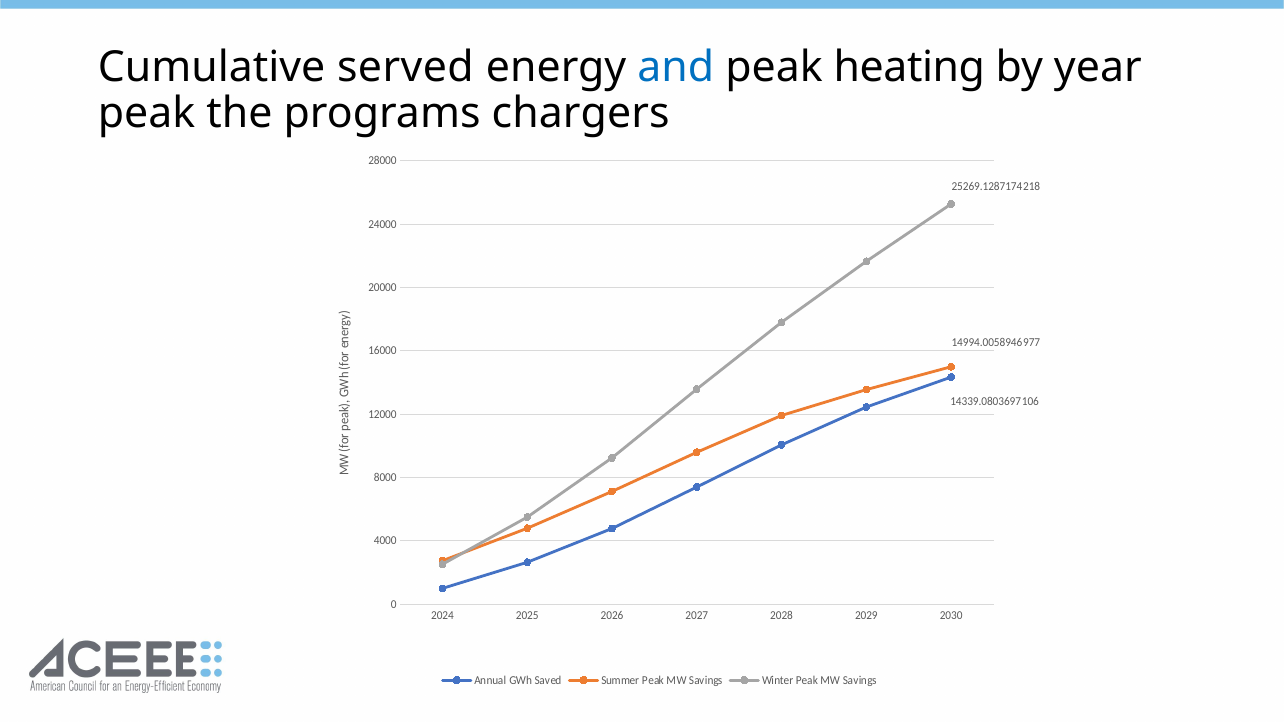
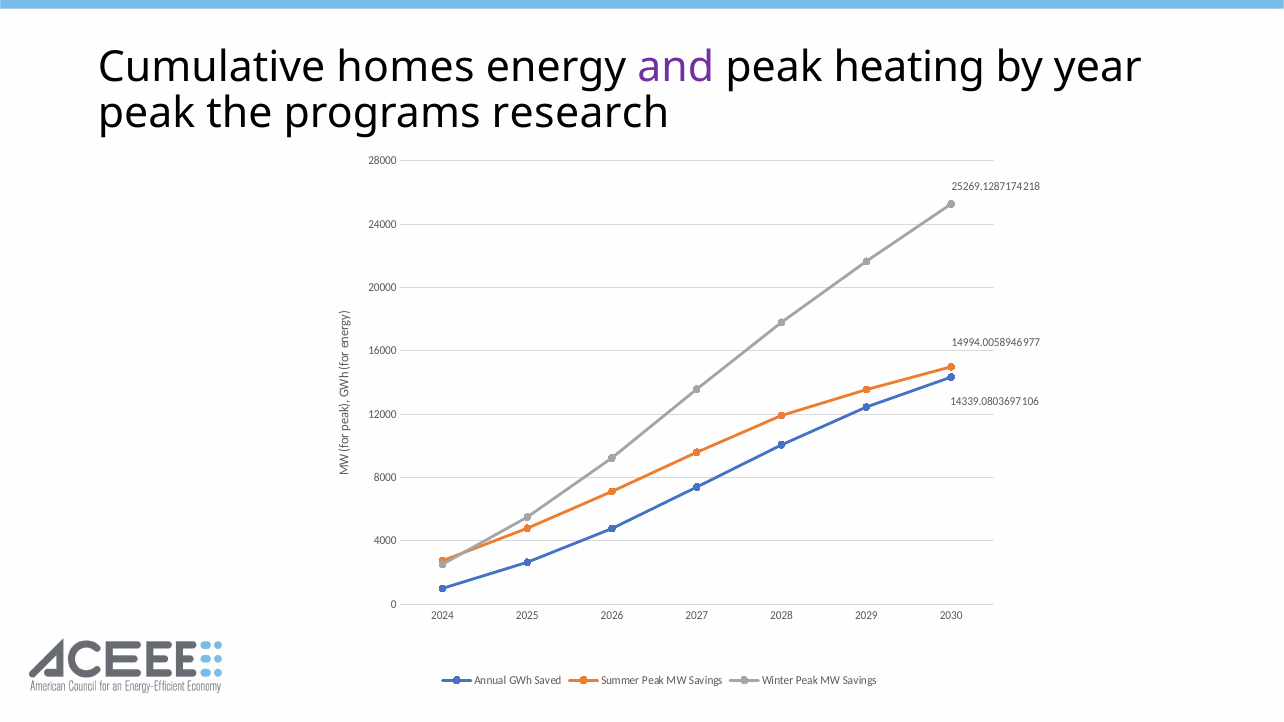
served: served -> homes
and colour: blue -> purple
chargers: chargers -> research
